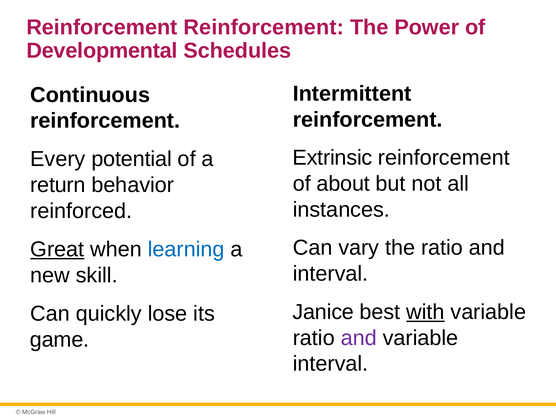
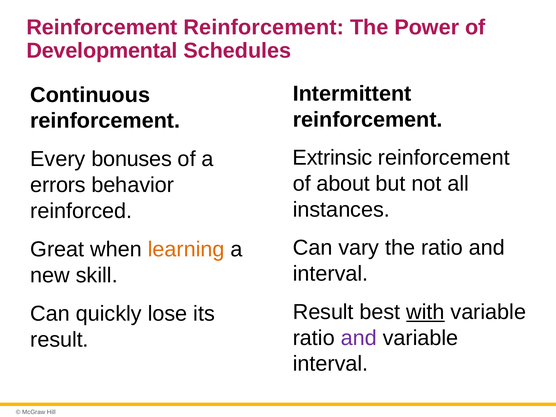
potential: potential -> bonuses
return: return -> errors
Great underline: present -> none
learning colour: blue -> orange
Janice at (323, 312): Janice -> Result
game at (60, 340): game -> result
